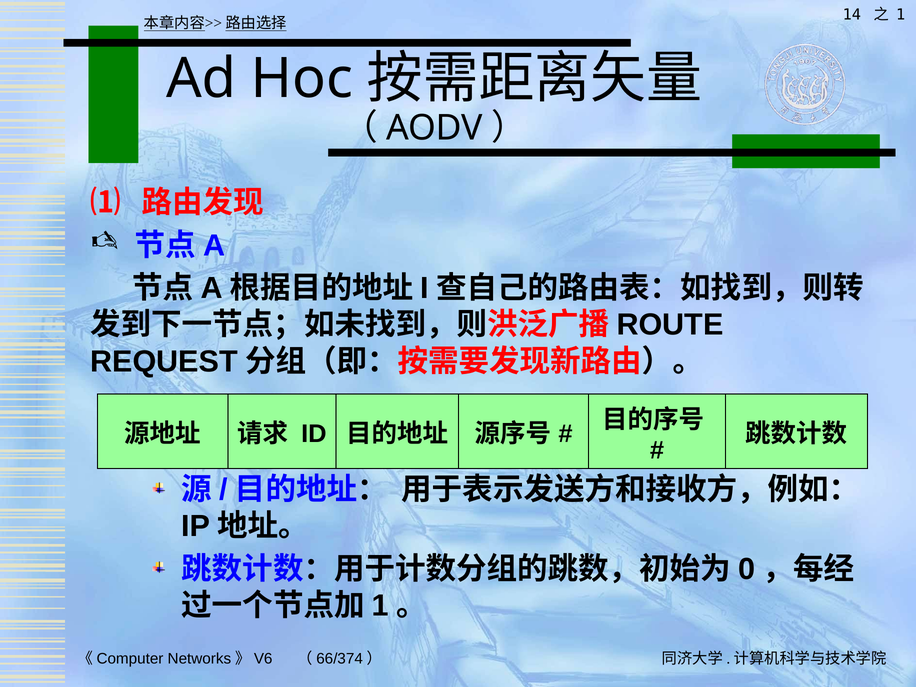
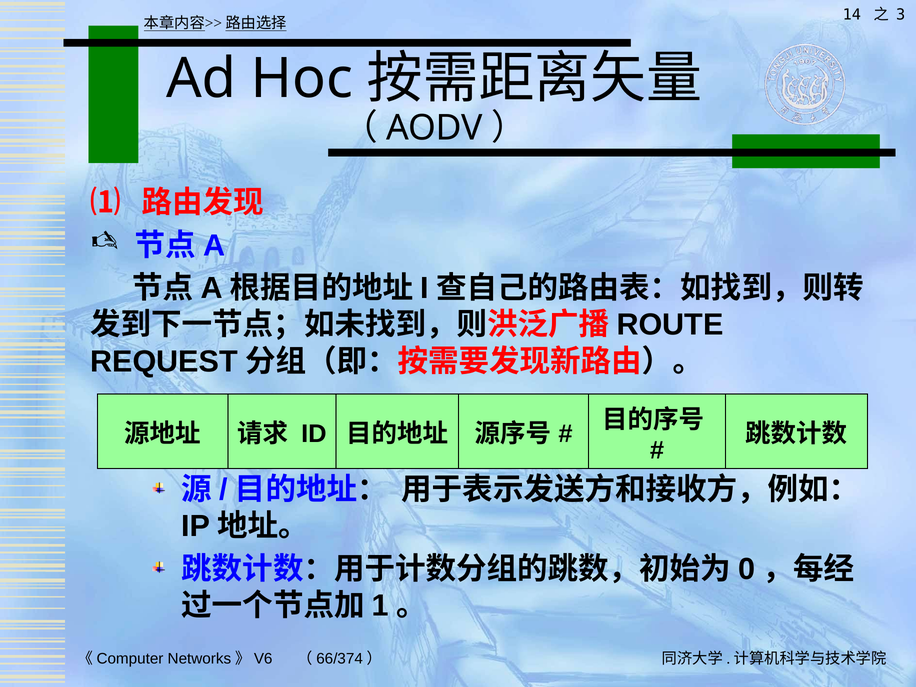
1: 1 -> 3
